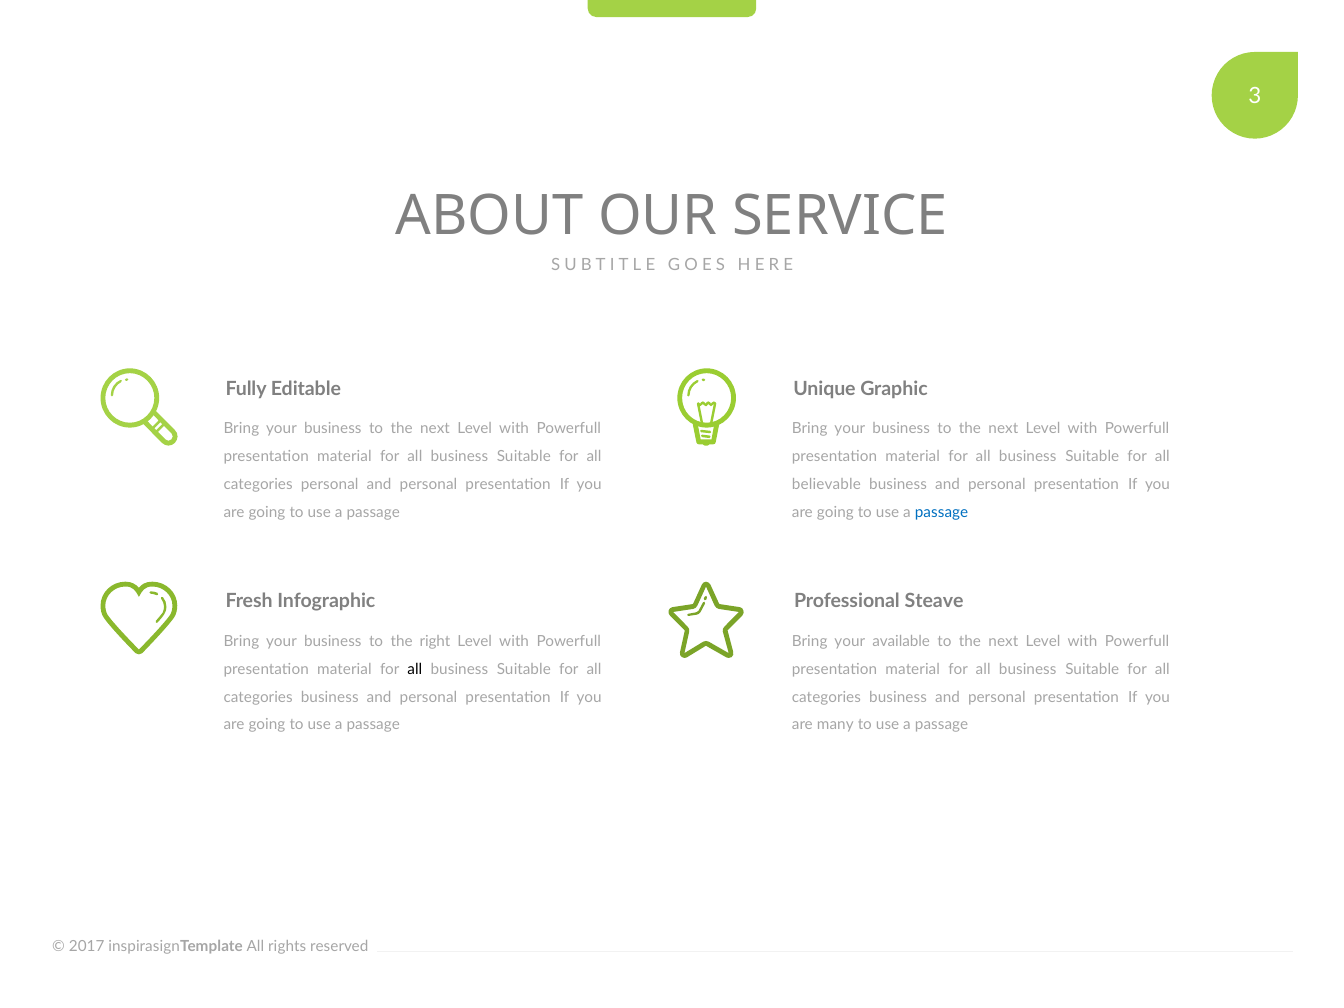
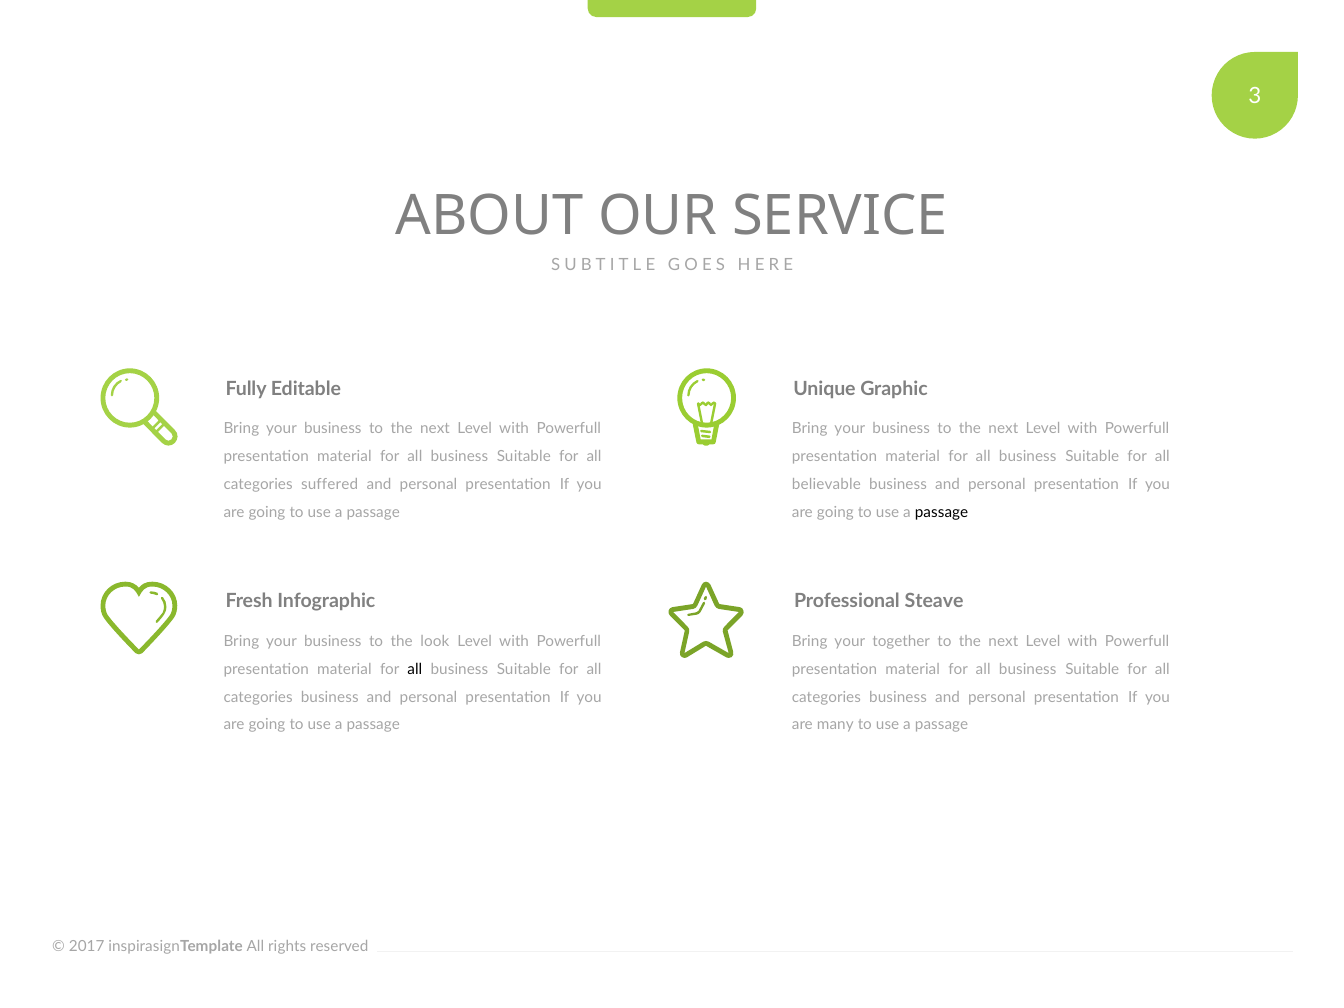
categories personal: personal -> suffered
passage at (942, 512) colour: blue -> black
right: right -> look
available: available -> together
